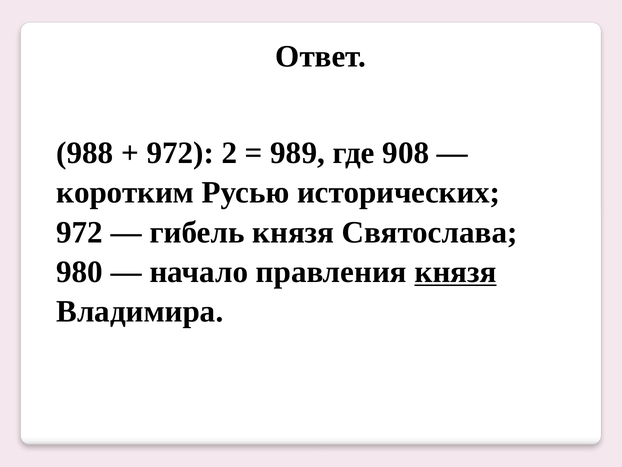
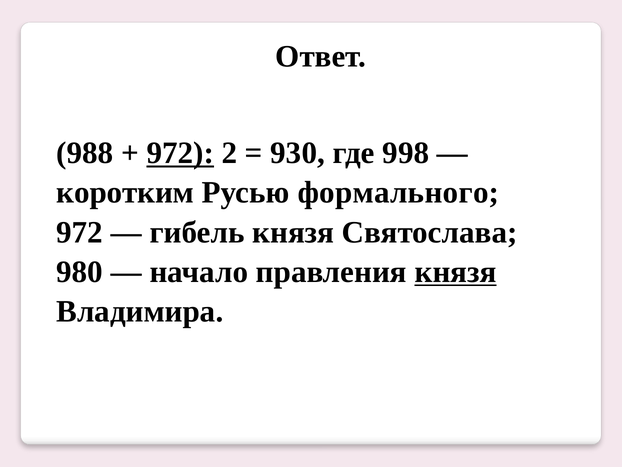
972 at (180, 153) underline: none -> present
989: 989 -> 930
908: 908 -> 998
исторических: исторических -> формального
